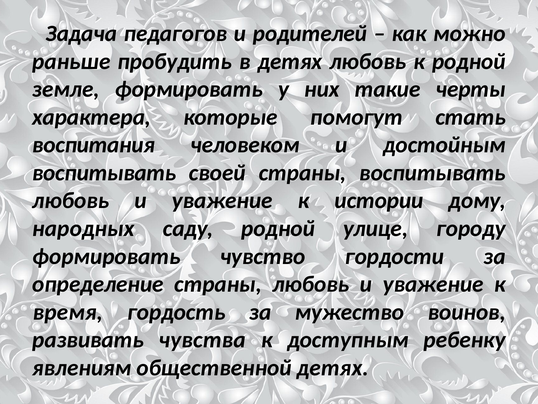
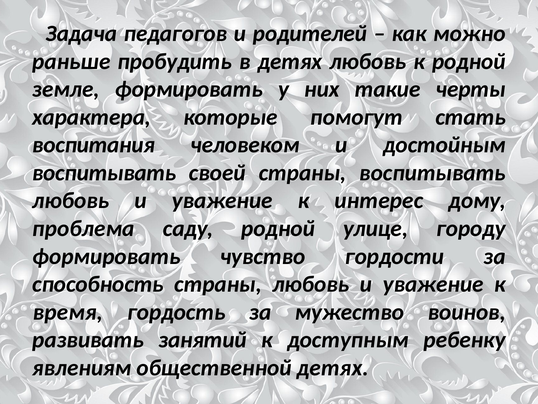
истории: истории -> интерес
народных: народных -> проблема
определение: определение -> способность
чувства: чувства -> занятий
